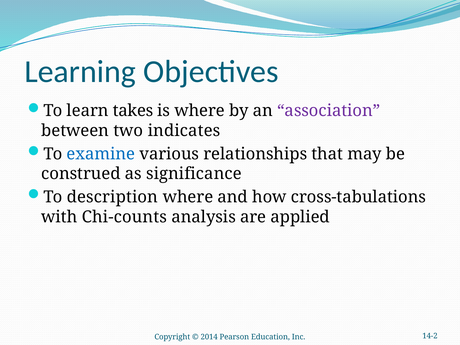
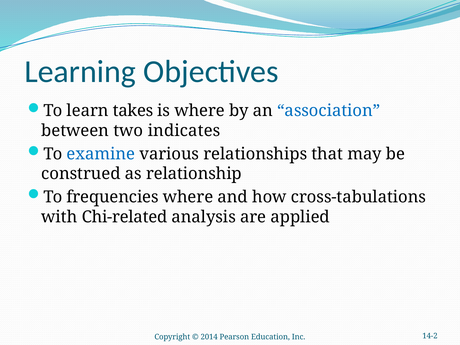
association colour: purple -> blue
significance: significance -> relationship
description: description -> frequencies
Chi-counts: Chi-counts -> Chi-related
